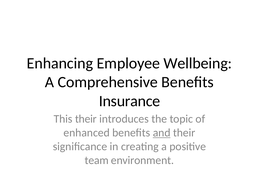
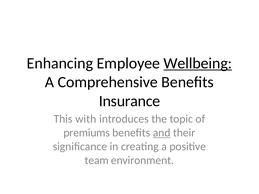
Wellbeing underline: none -> present
This their: their -> with
enhanced: enhanced -> premiums
